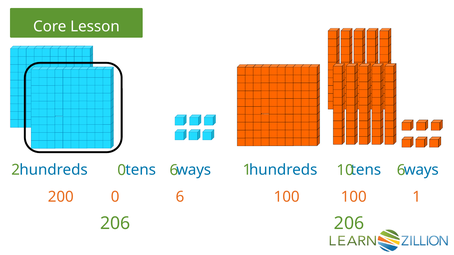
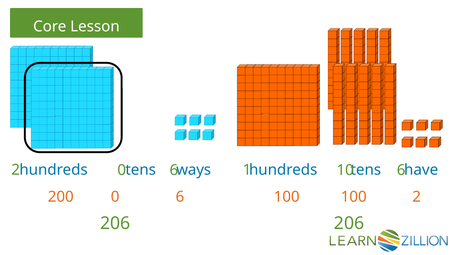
1 ways: ways -> have
100 1: 1 -> 2
